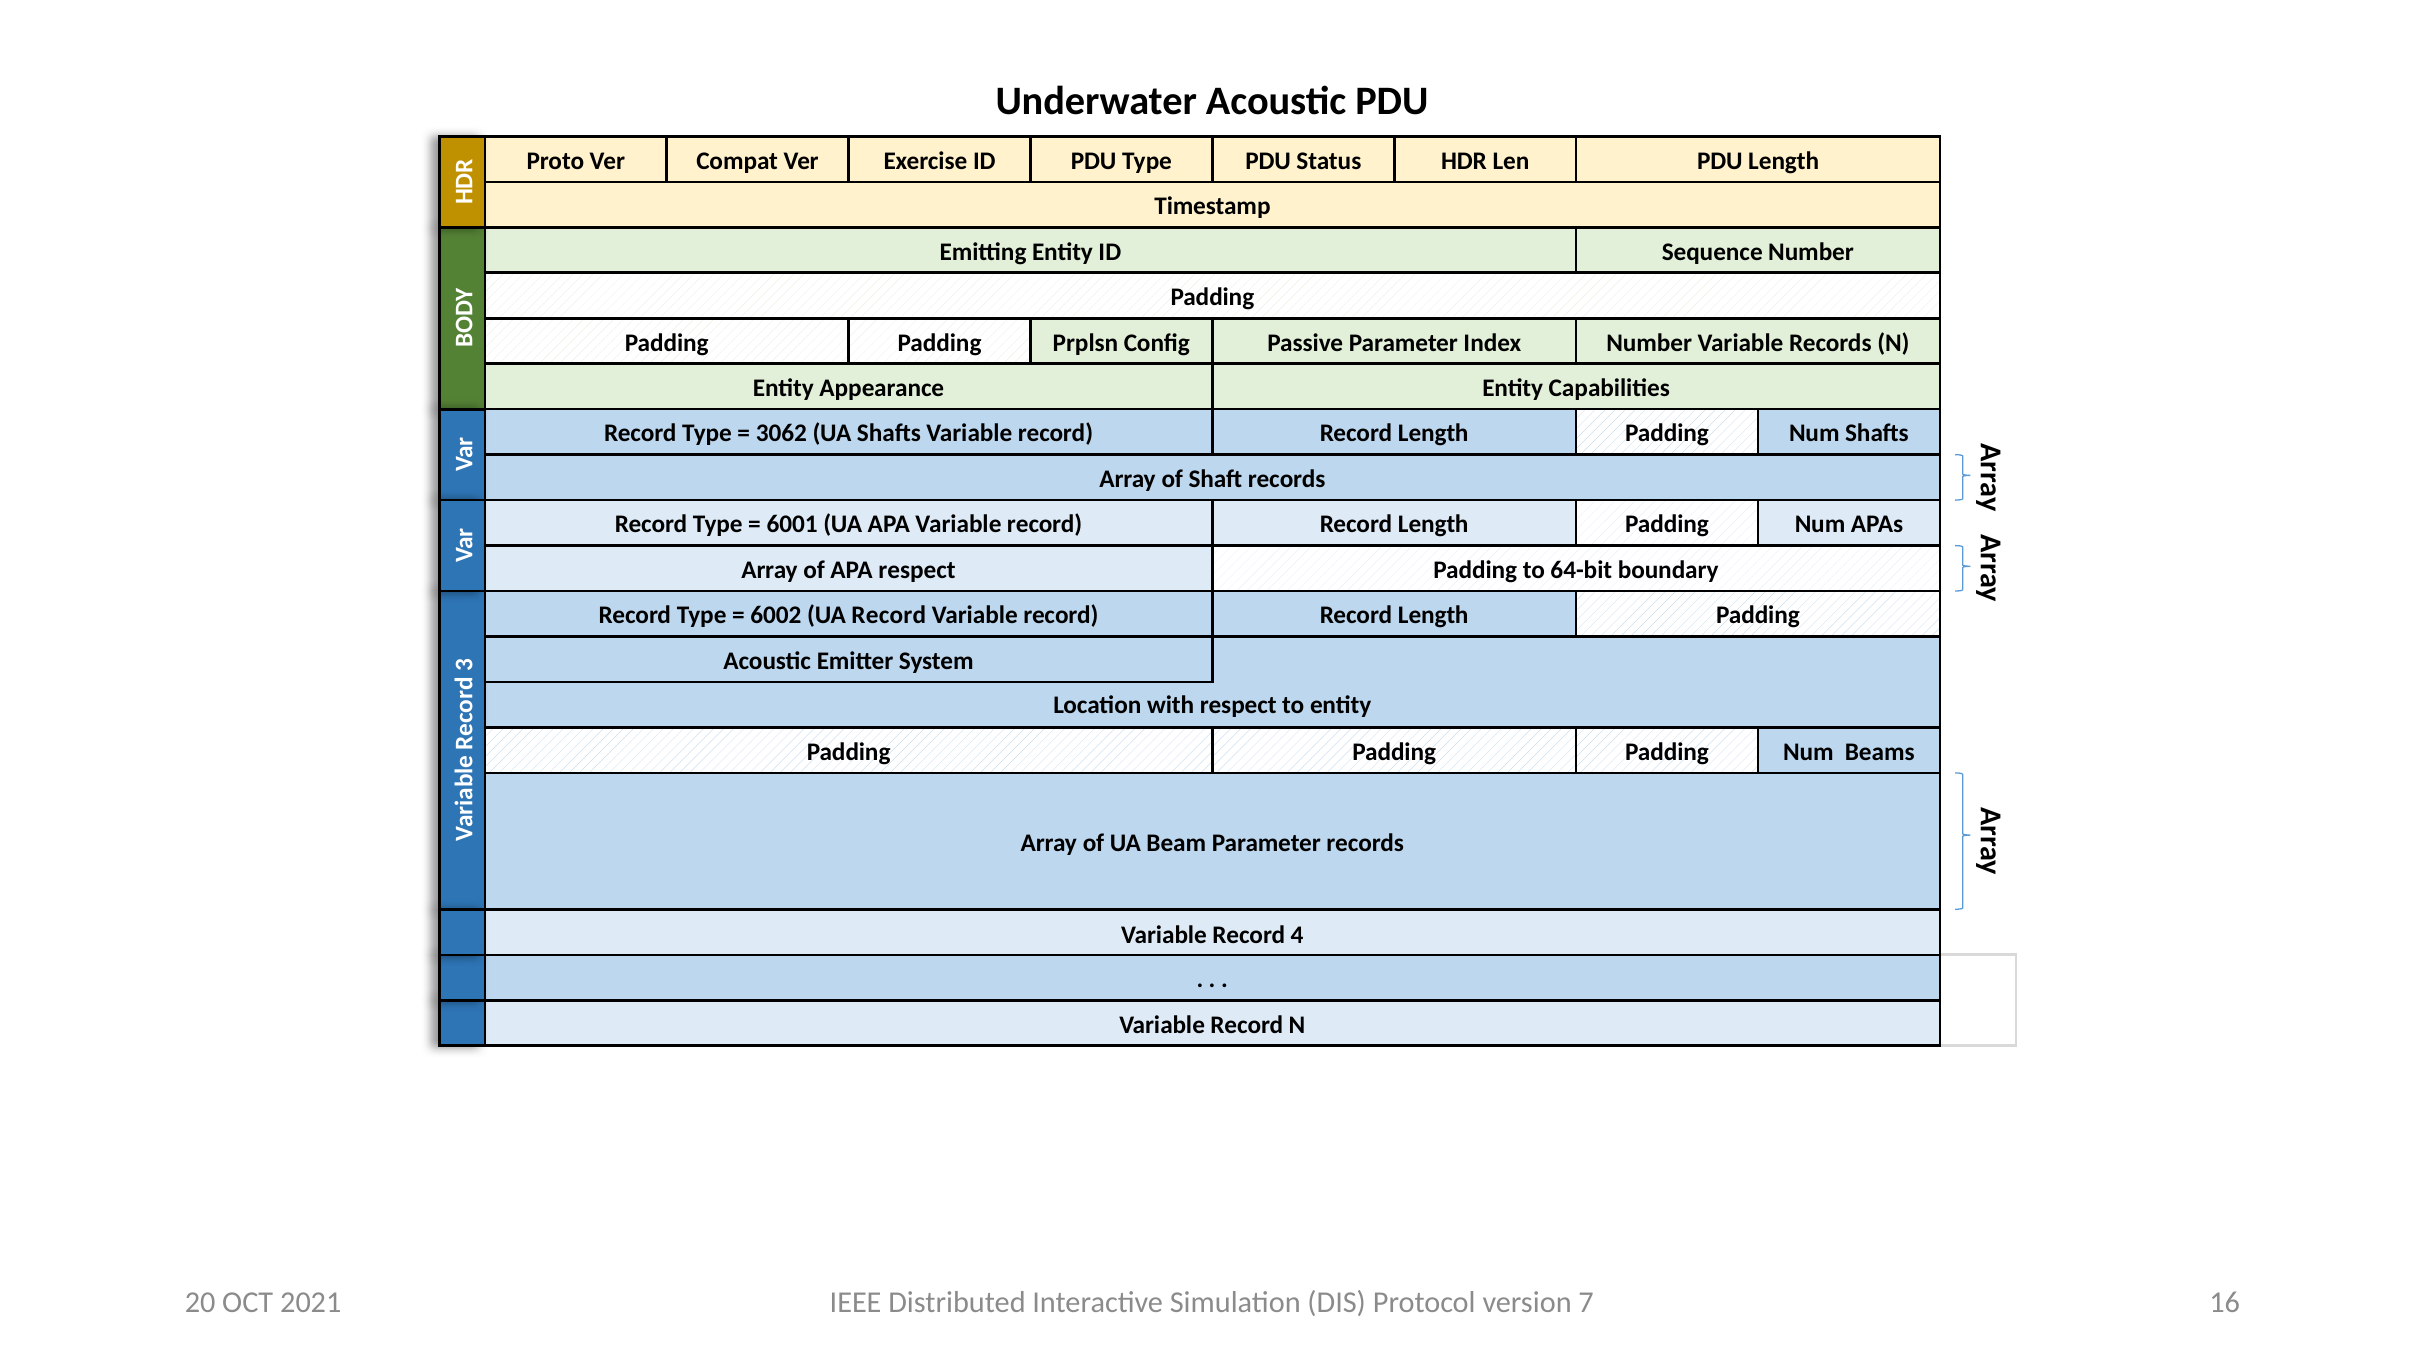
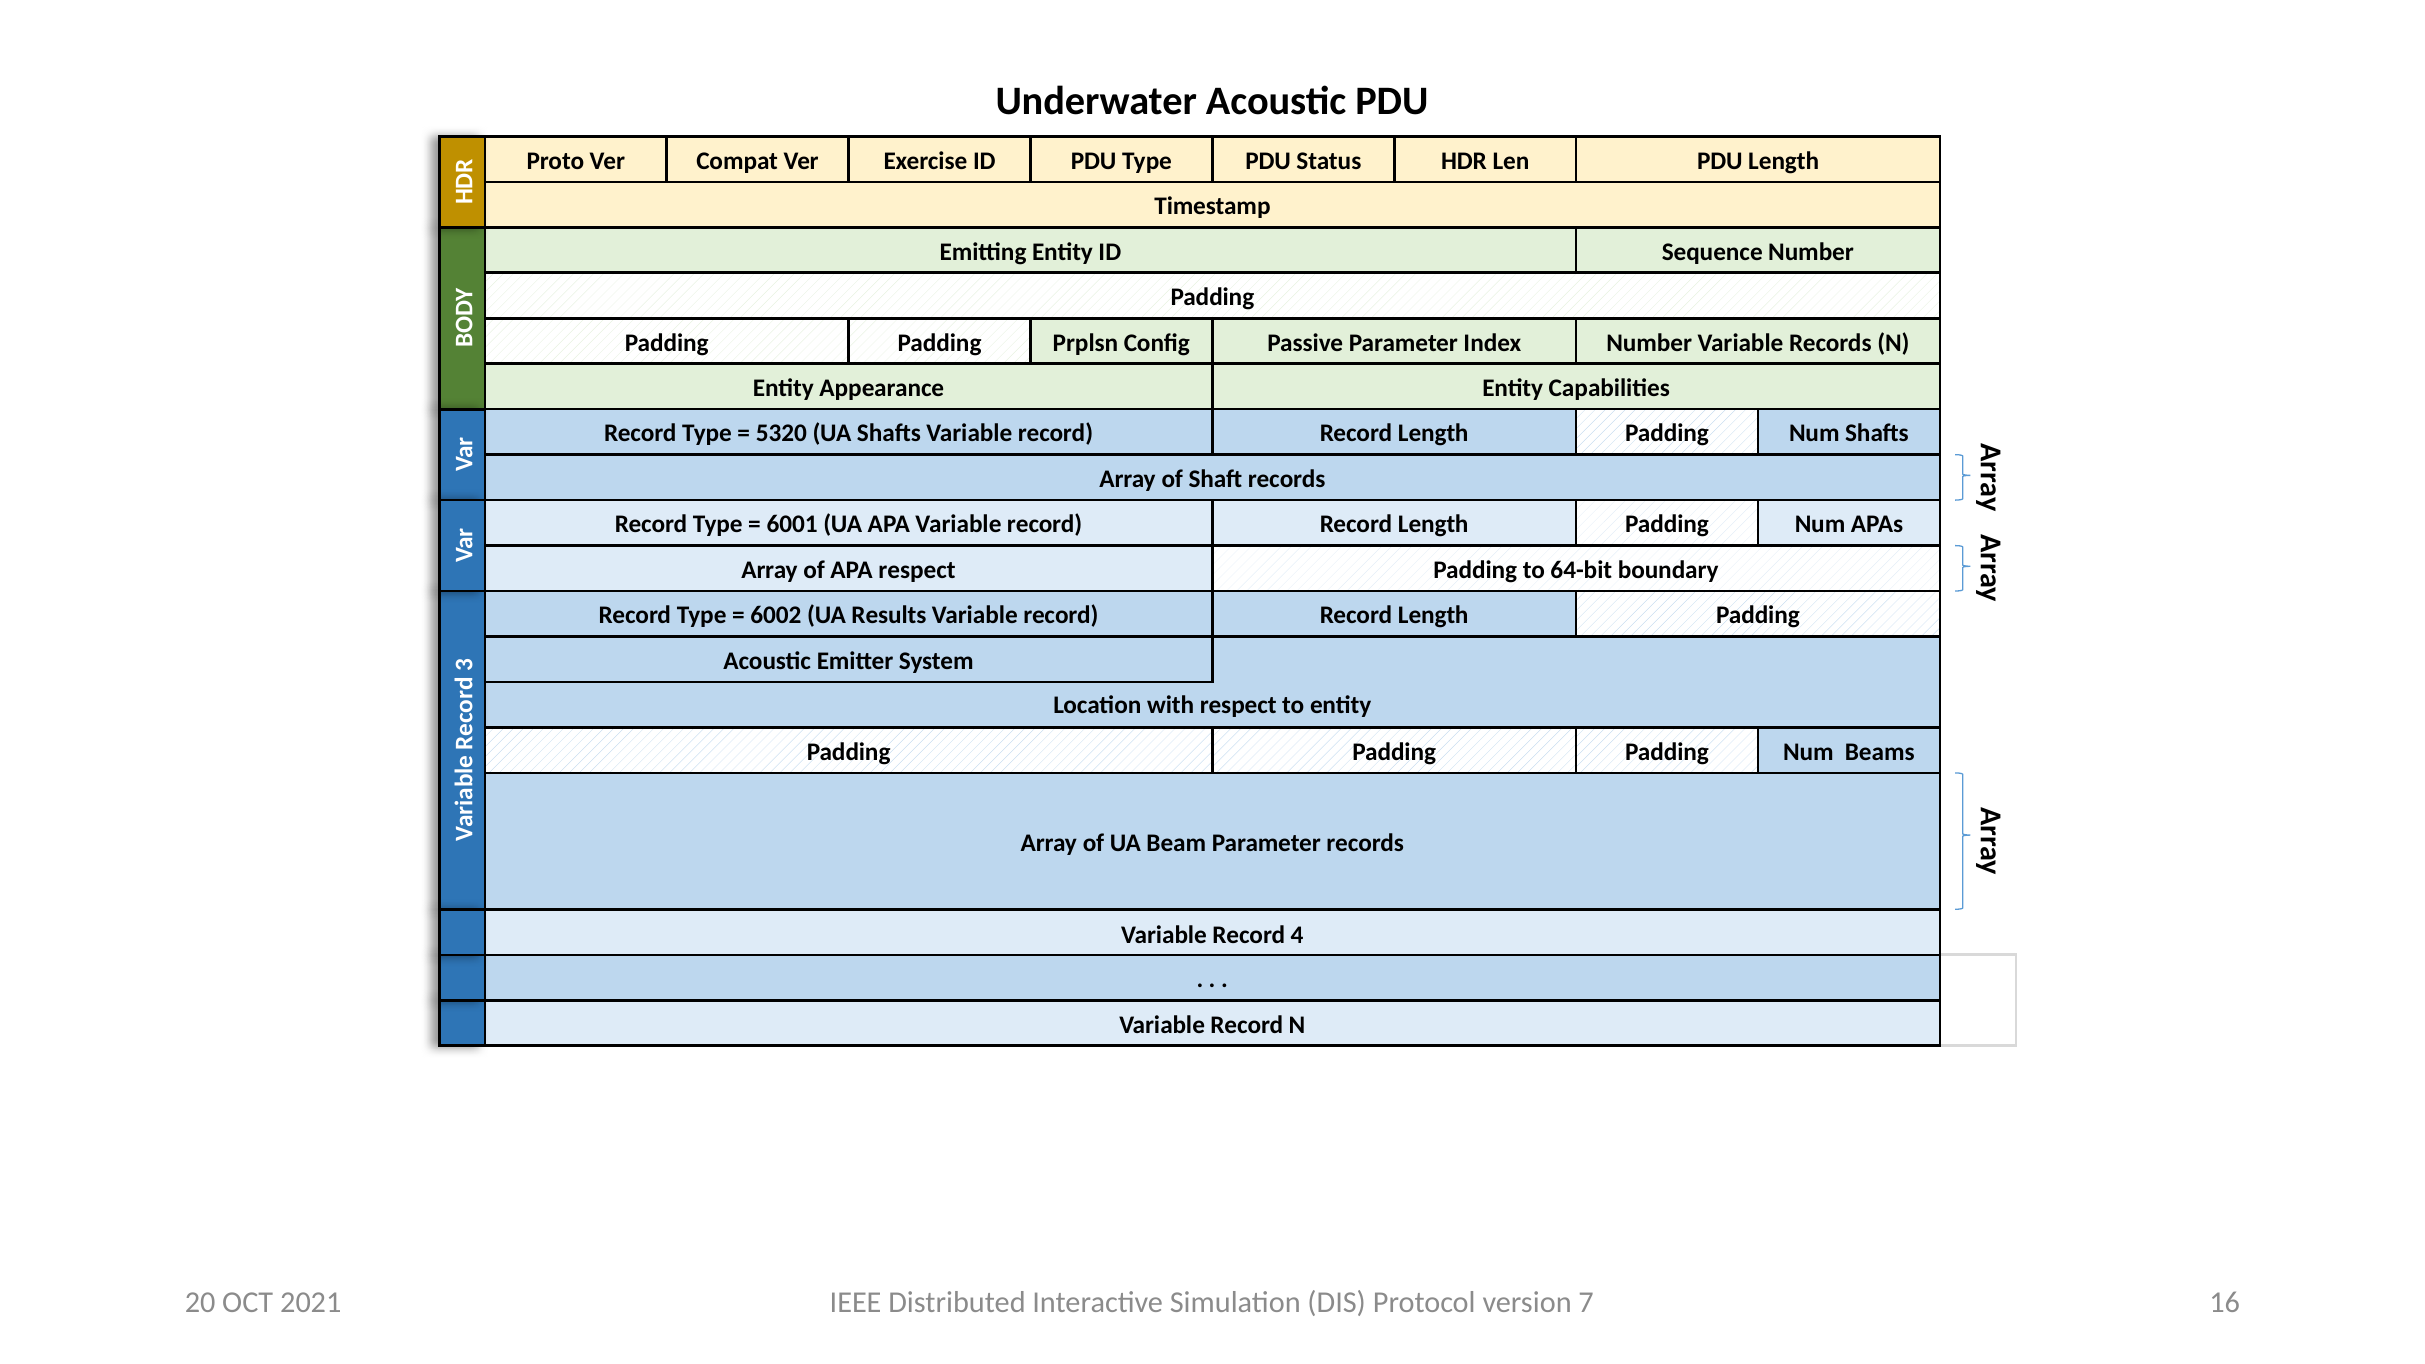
3062: 3062 -> 5320
UA Record: Record -> Results
